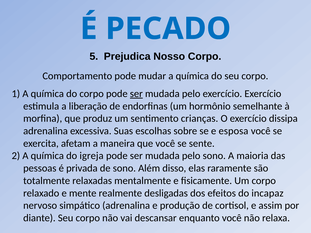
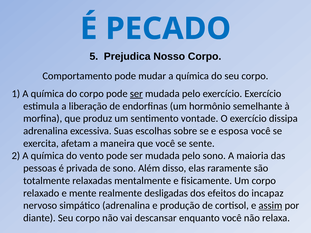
crianças: crianças -> vontade
igreja: igreja -> vento
assim underline: none -> present
